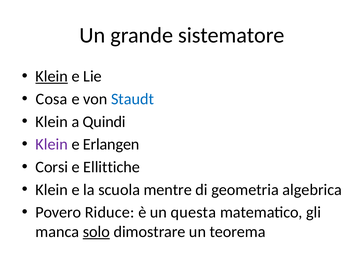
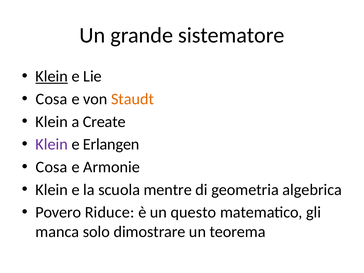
Staudt colour: blue -> orange
Quindi: Quindi -> Create
Corsi at (52, 167): Corsi -> Cosa
Ellittiche: Ellittiche -> Armonie
questa: questa -> questo
solo underline: present -> none
